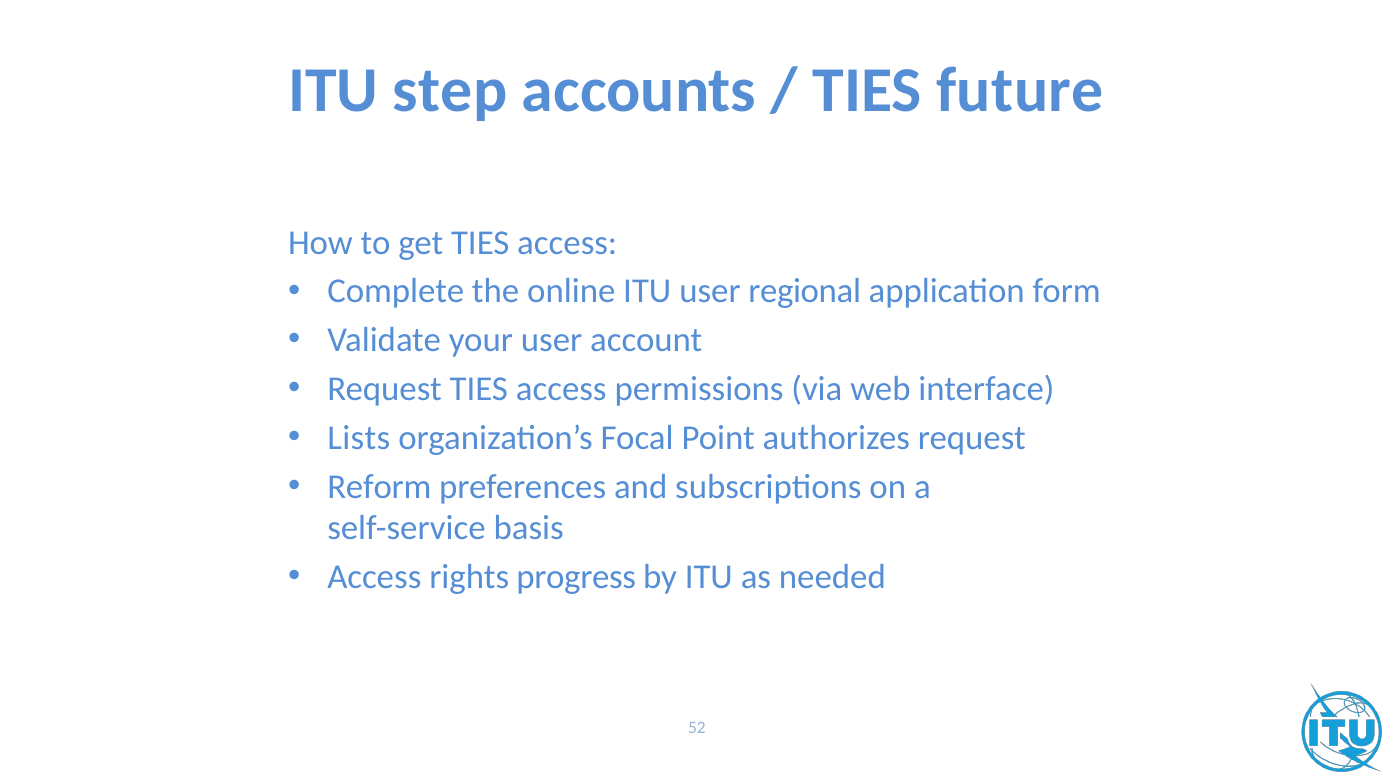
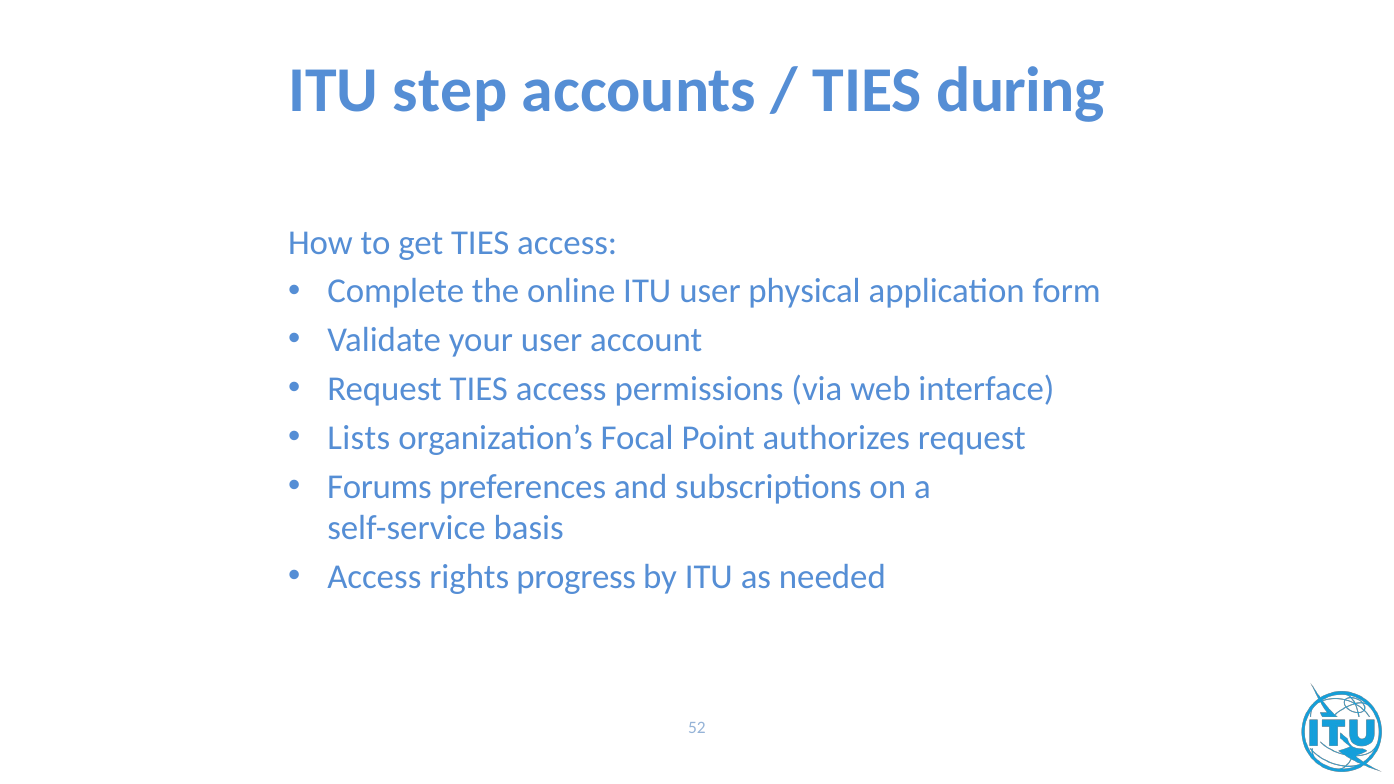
future: future -> during
regional: regional -> physical
Reform: Reform -> Forums
